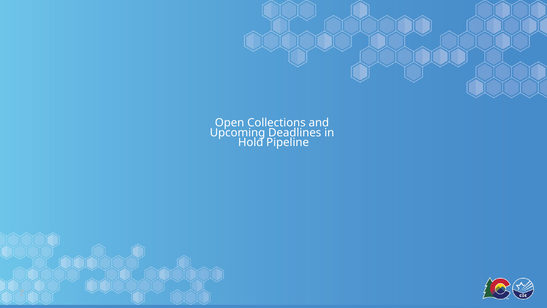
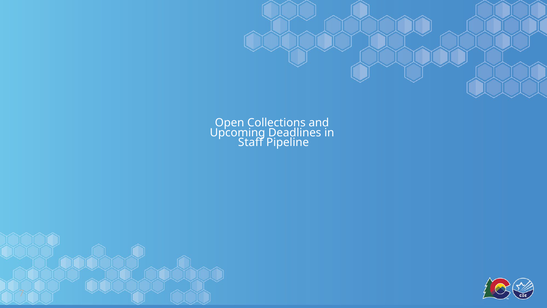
Hold: Hold -> Staff
